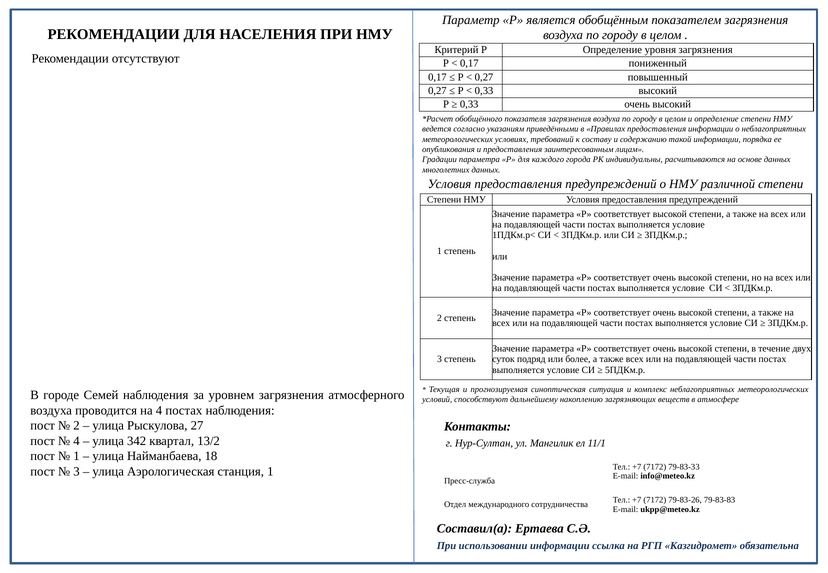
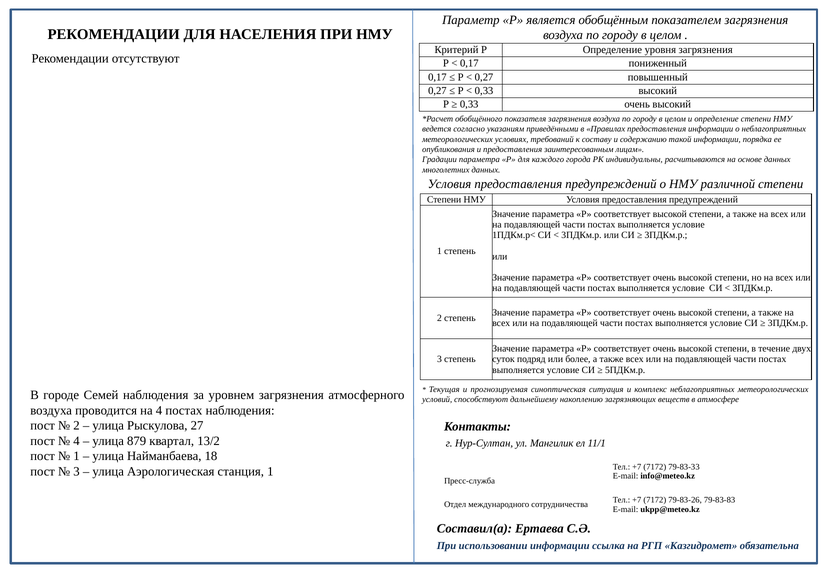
342: 342 -> 879
